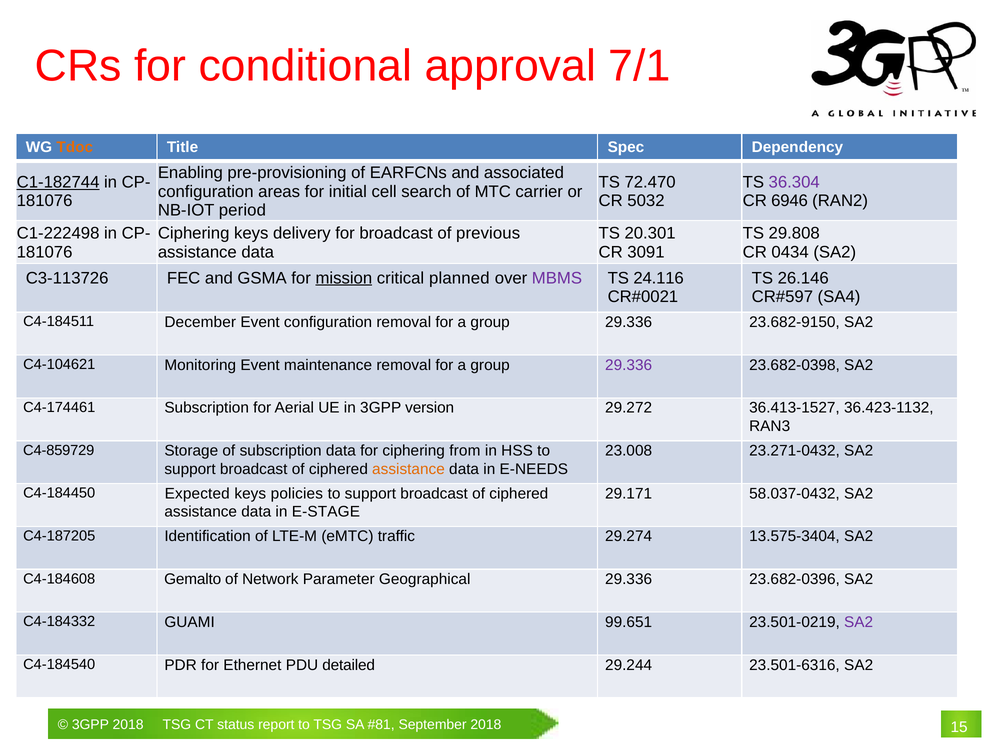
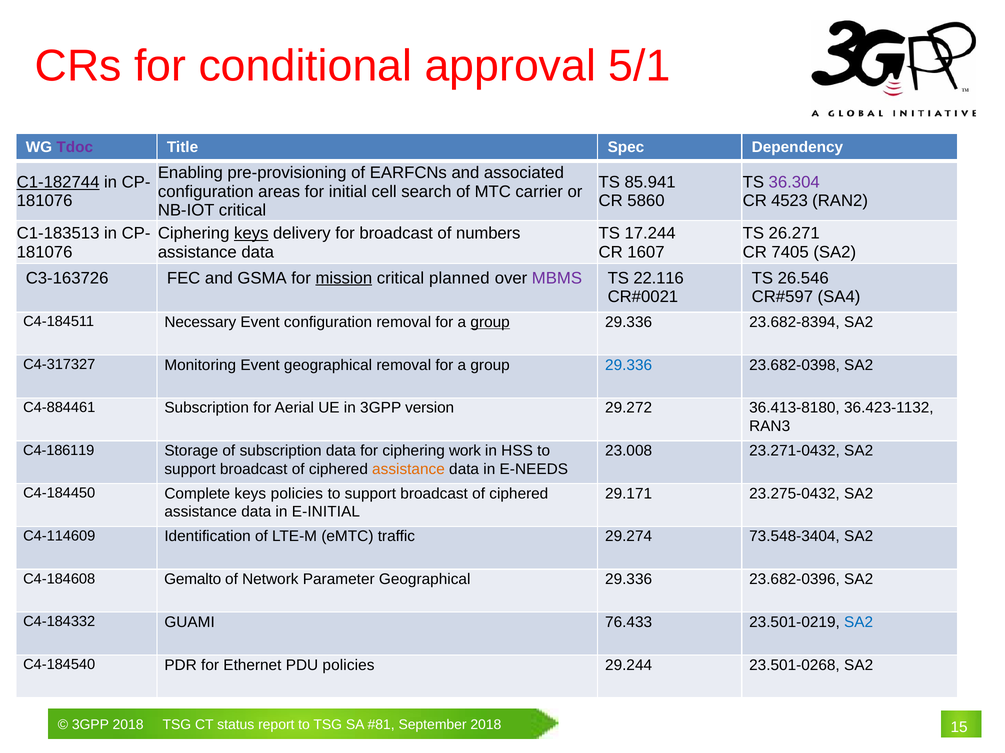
7/1: 7/1 -> 5/1
Tdoc colour: orange -> purple
72.470: 72.470 -> 85.941
5032: 5032 -> 5860
6946: 6946 -> 4523
NB-IOT period: period -> critical
C1-222498: C1-222498 -> C1-183513
keys at (251, 234) underline: none -> present
previous: previous -> numbers
20.301: 20.301 -> 17.244
29.808: 29.808 -> 26.271
3091: 3091 -> 1607
0434: 0434 -> 7405
C3-113726: C3-113726 -> C3-163726
24.116: 24.116 -> 22.116
26.146: 26.146 -> 26.546
December: December -> Necessary
group at (490, 323) underline: none -> present
23.682-9150: 23.682-9150 -> 23.682-8394
C4-104621: C4-104621 -> C4-317327
Event maintenance: maintenance -> geographical
29.336 at (629, 365) colour: purple -> blue
C4-174461: C4-174461 -> C4-884461
36.413-1527: 36.413-1527 -> 36.413-8180
C4-859729: C4-859729 -> C4-186119
from: from -> work
Expected: Expected -> Complete
58.037-0432: 58.037-0432 -> 23.275-0432
E-STAGE: E-STAGE -> E-INITIAL
C4-187205: C4-187205 -> C4-114609
13.575-3404: 13.575-3404 -> 73.548-3404
99.651: 99.651 -> 76.433
SA2 at (859, 623) colour: purple -> blue
PDU detailed: detailed -> policies
23.501-6316: 23.501-6316 -> 23.501-0268
